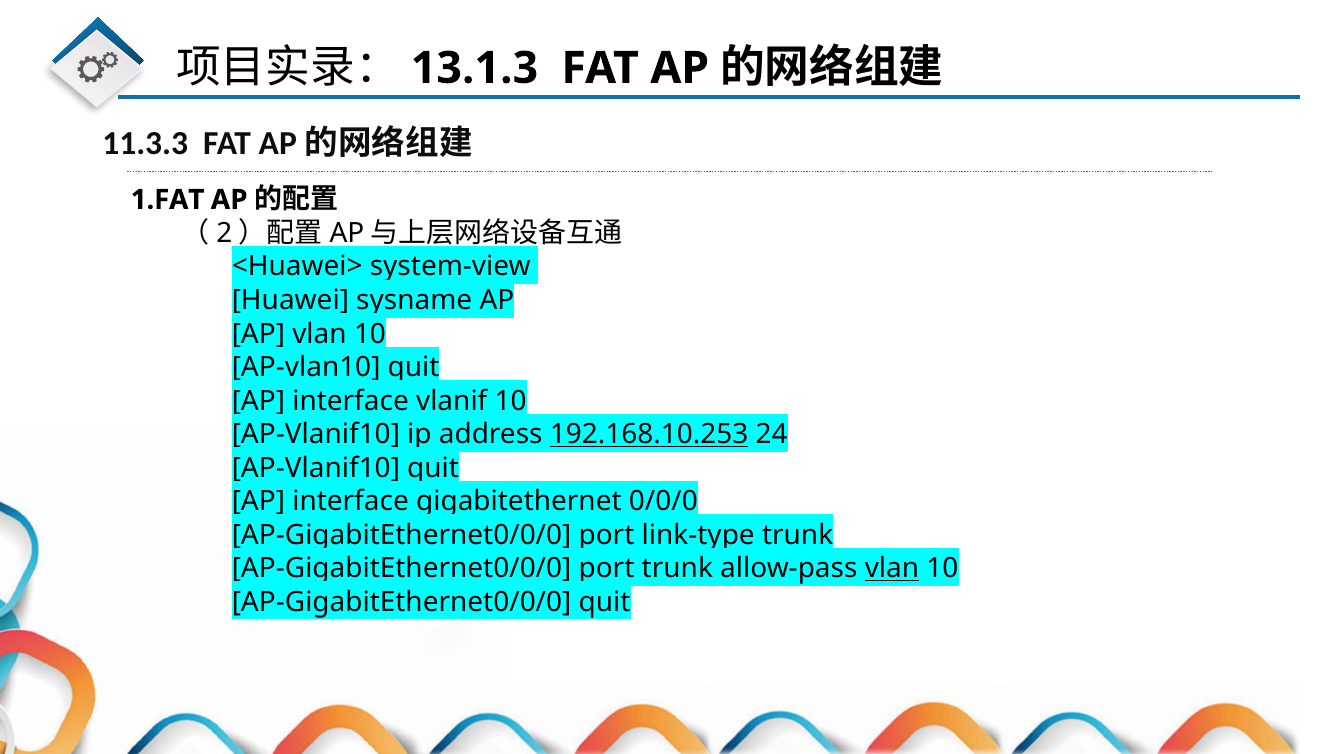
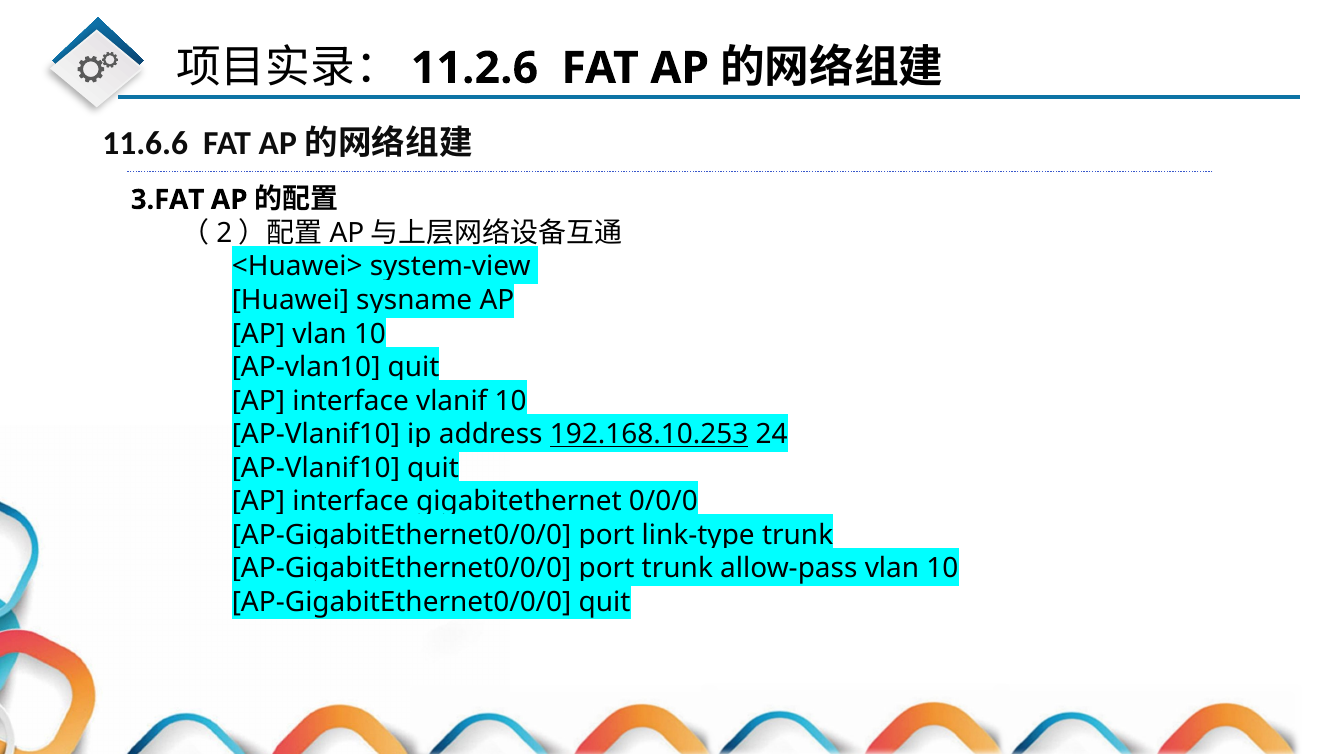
13.1.3: 13.1.3 -> 11.2.6
11.3.3: 11.3.3 -> 11.6.6
1.FAT: 1.FAT -> 3.FAT
vlan at (892, 569) underline: present -> none
